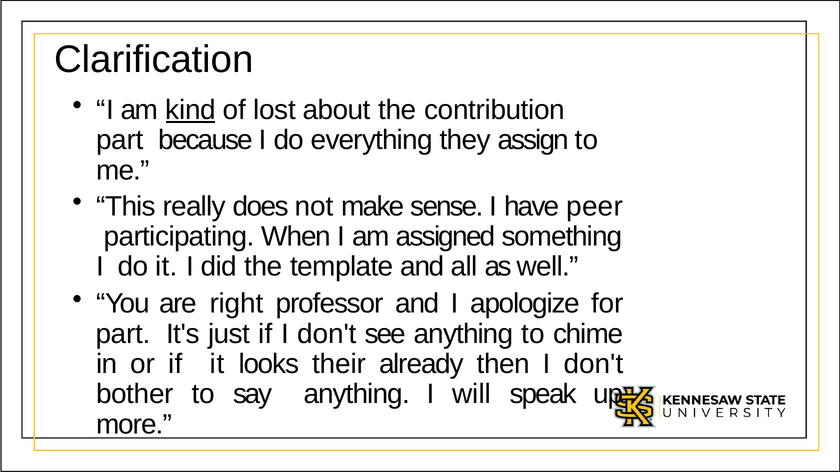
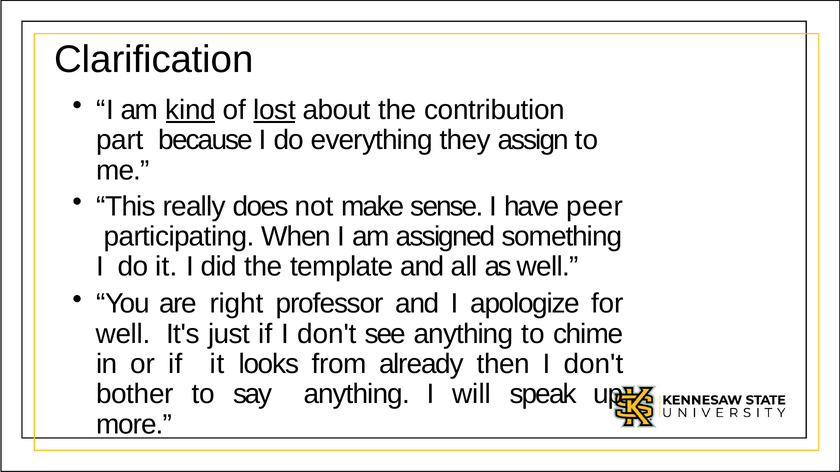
lost underline: none -> present
part at (123, 334): part -> well
their: their -> from
